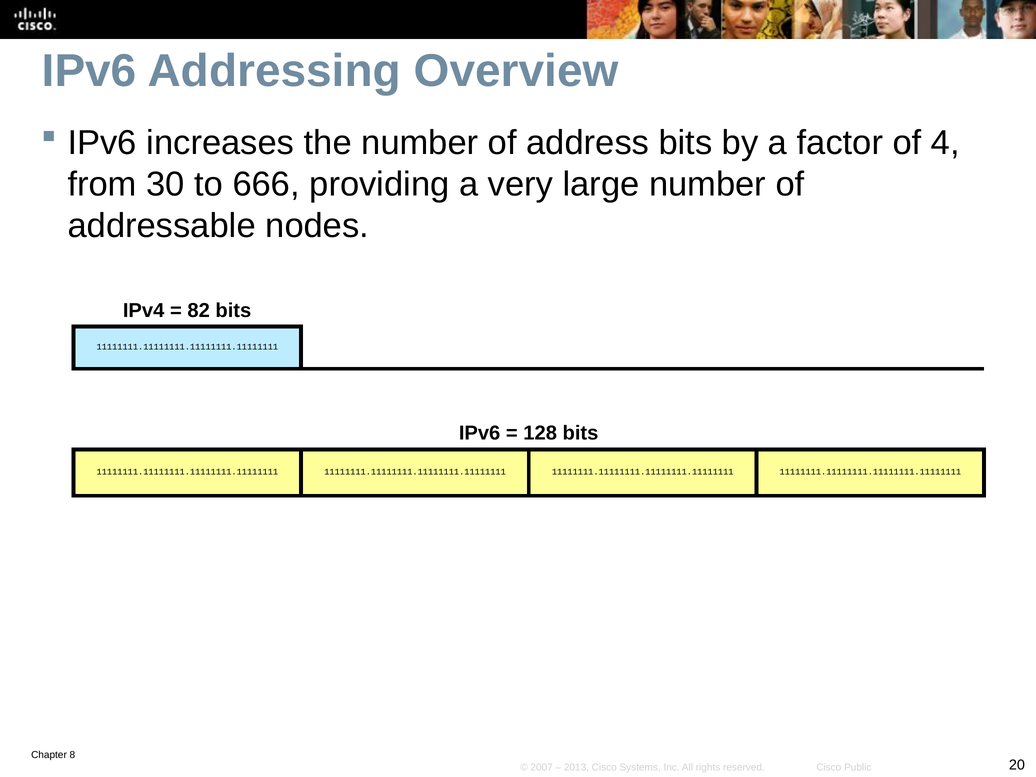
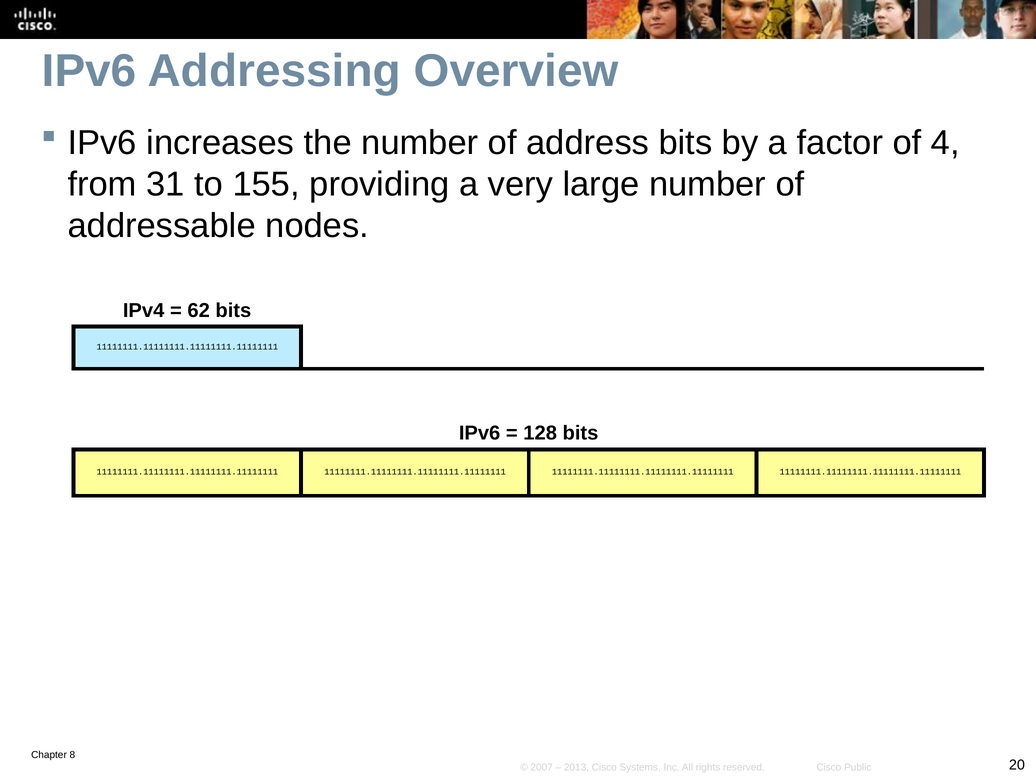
30: 30 -> 31
666: 666 -> 155
82: 82 -> 62
